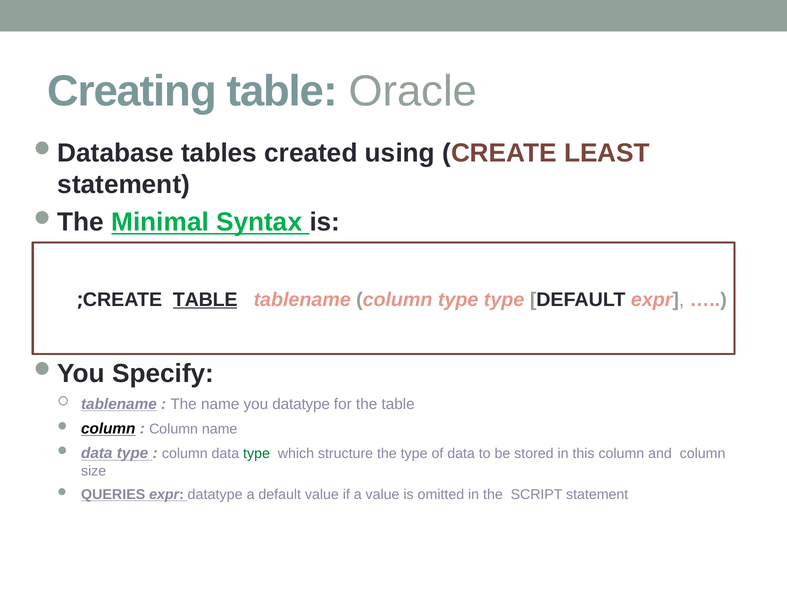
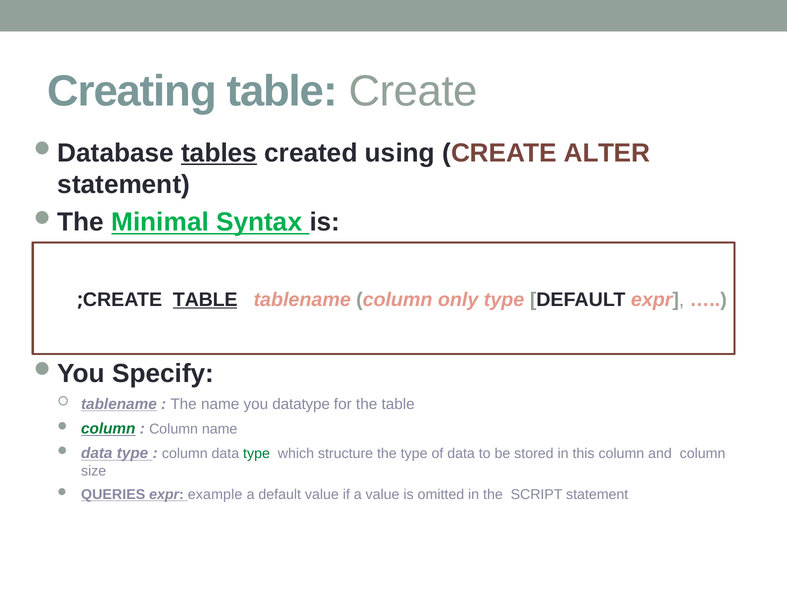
table Oracle: Oracle -> Create
tables underline: none -> present
LEAST: LEAST -> ALTER
column type: type -> only
column at (108, 429) colour: black -> green
expr datatype: datatype -> example
